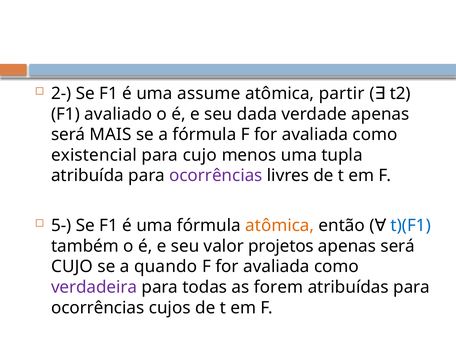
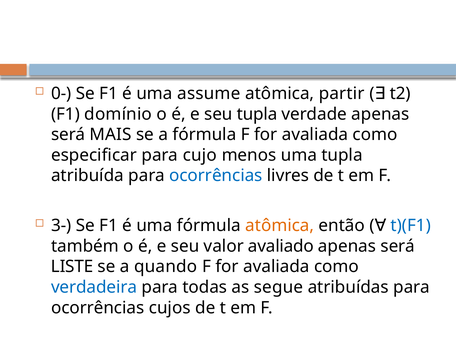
2-: 2- -> 0-
avaliado: avaliado -> domínio
seu dada: dada -> tupla
existencial: existencial -> especificar
ocorrências at (216, 176) colour: purple -> blue
5-: 5- -> 3-
projetos: projetos -> avaliado
CUJO at (72, 267): CUJO -> LISTE
verdadeira colour: purple -> blue
forem: forem -> segue
